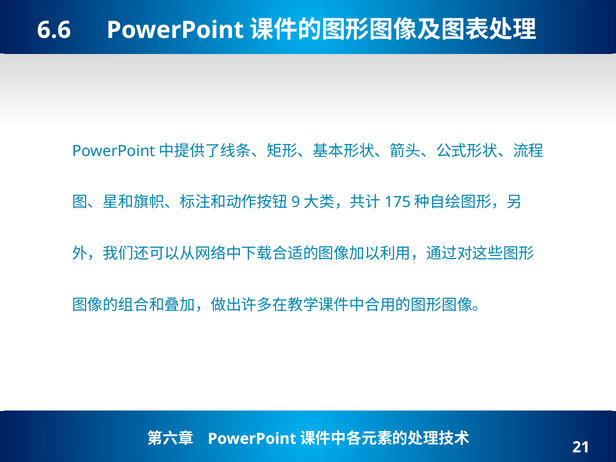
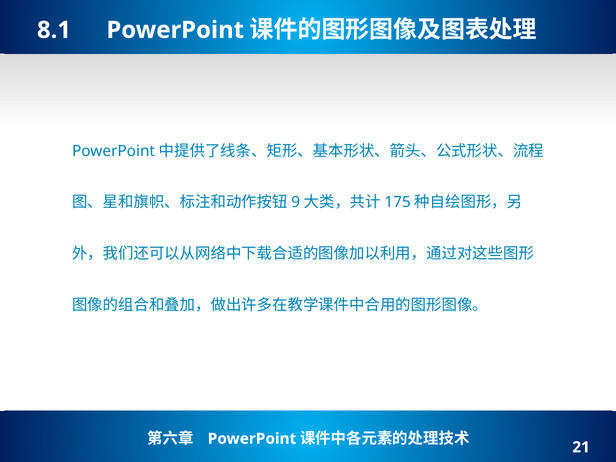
6.6: 6.6 -> 8.1
